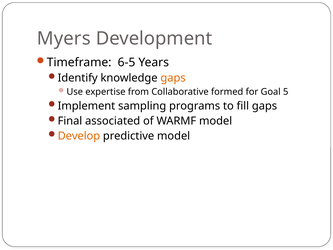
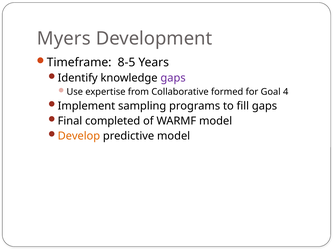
6-5: 6-5 -> 8-5
gaps at (173, 78) colour: orange -> purple
5: 5 -> 4
associated: associated -> completed
